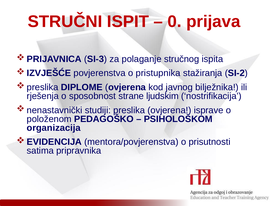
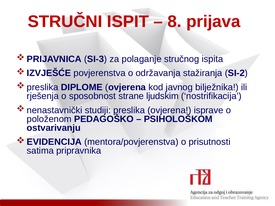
0: 0 -> 8
pristupnika: pristupnika -> održavanja
organizacija: organizacija -> ostvarivanju
